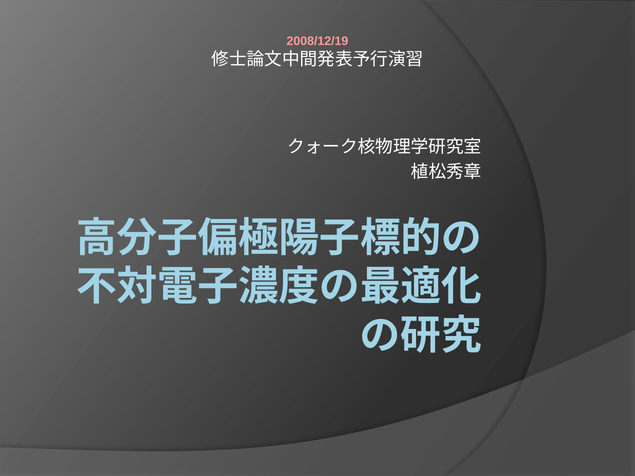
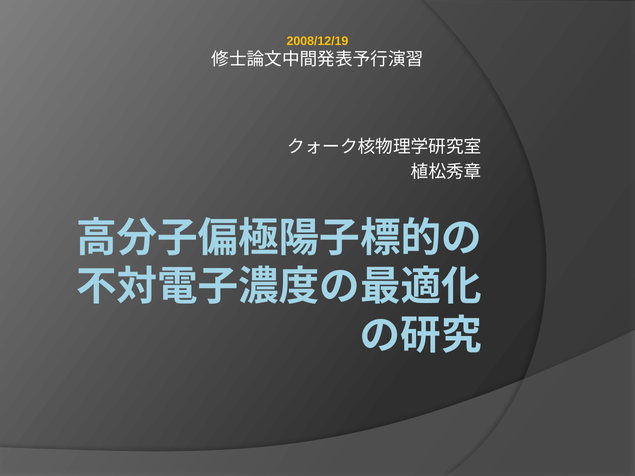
2008/12/19 colour: pink -> yellow
